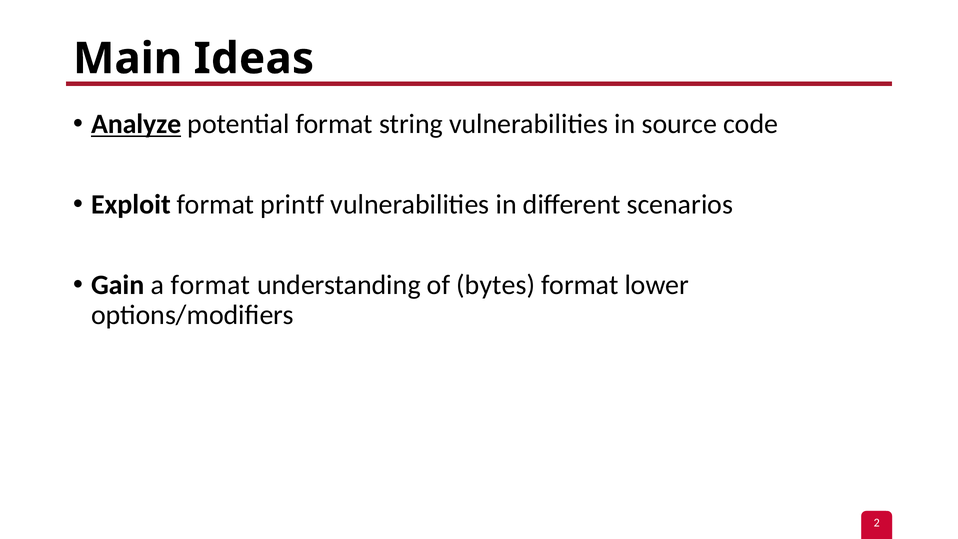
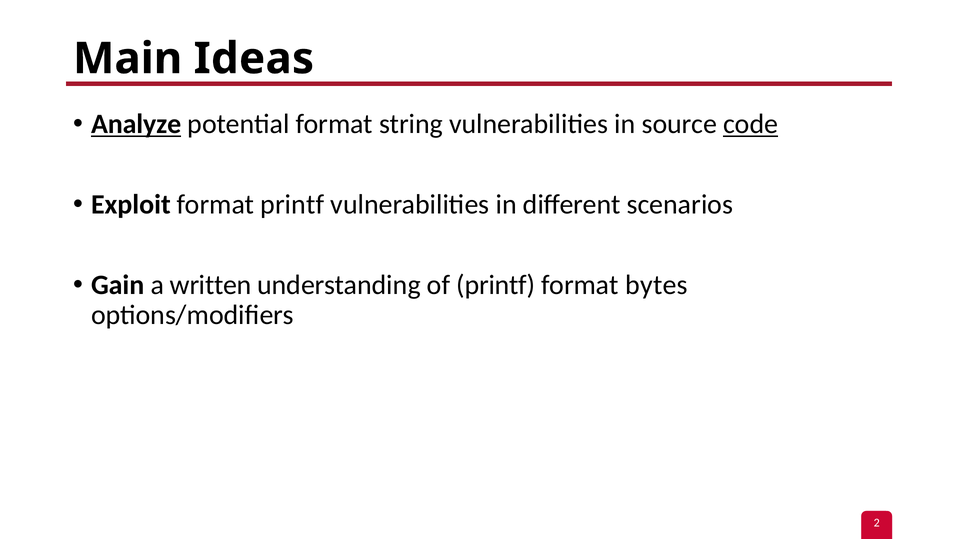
code underline: none -> present
a format: format -> written
of bytes: bytes -> printf
lower: lower -> bytes
